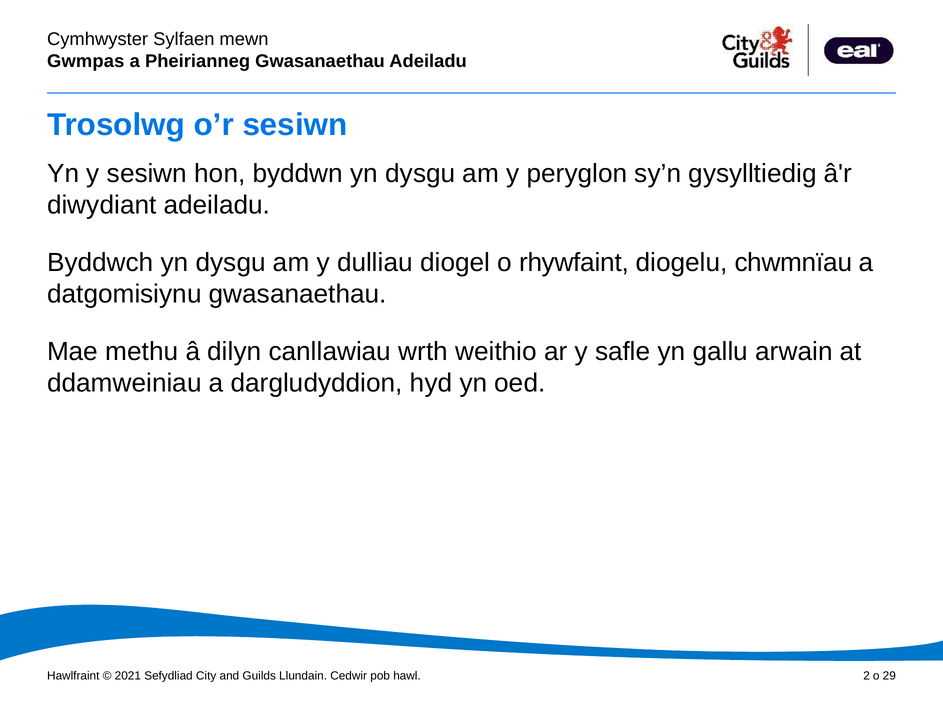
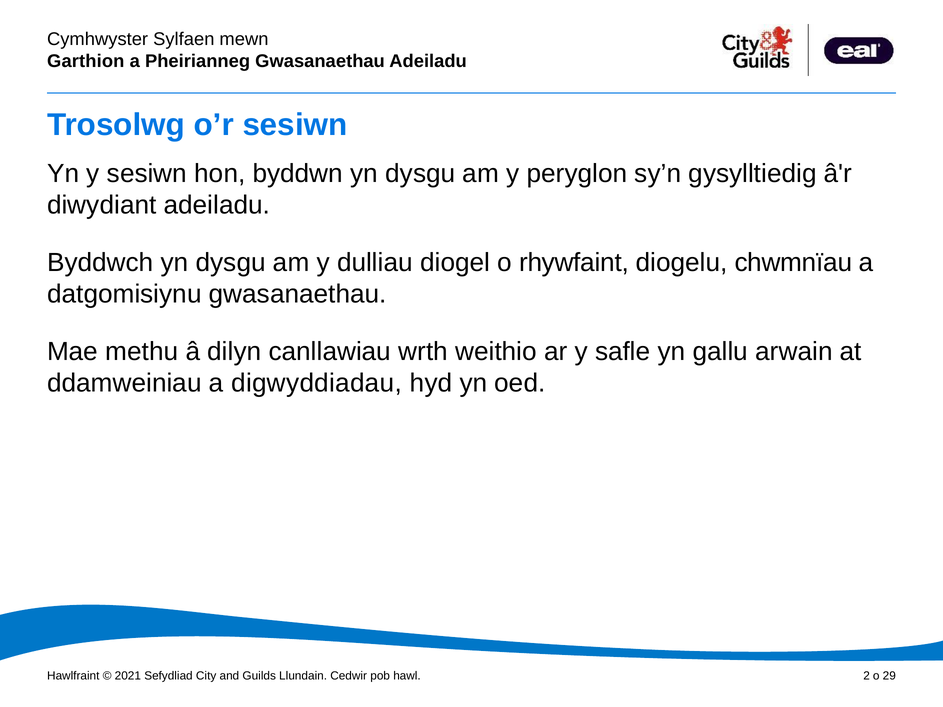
Gwmpas: Gwmpas -> Garthion
dargludyddion: dargludyddion -> digwyddiadau
